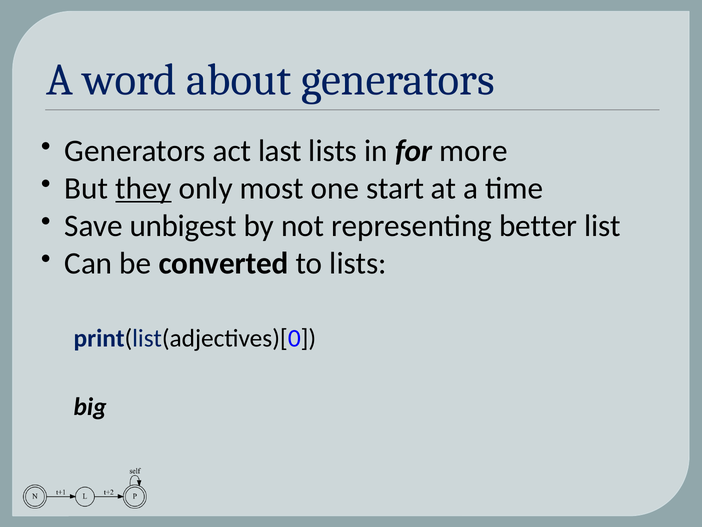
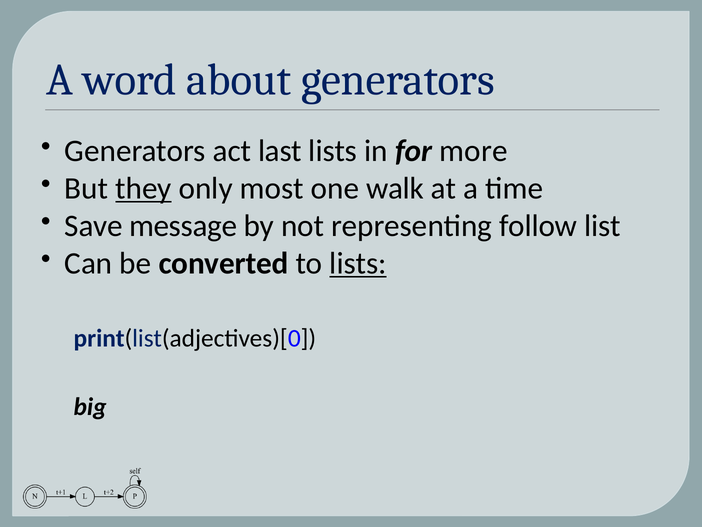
start: start -> walk
unbigest: unbigest -> message
better: better -> follow
lists at (358, 263) underline: none -> present
